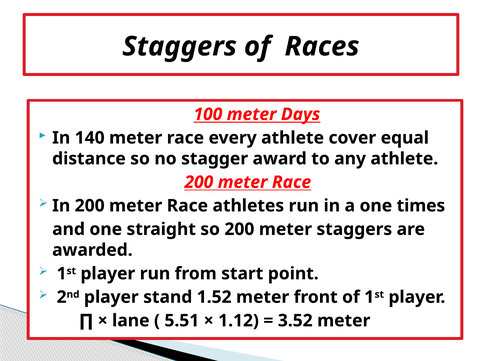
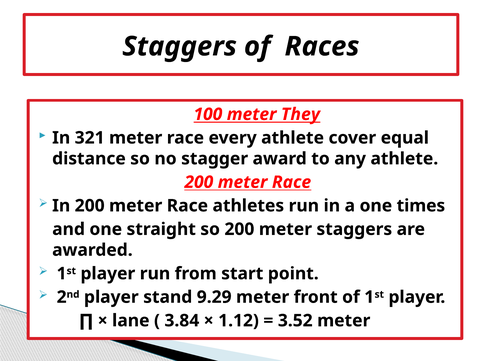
Days: Days -> They
140: 140 -> 321
1.52: 1.52 -> 9.29
5.51: 5.51 -> 3.84
